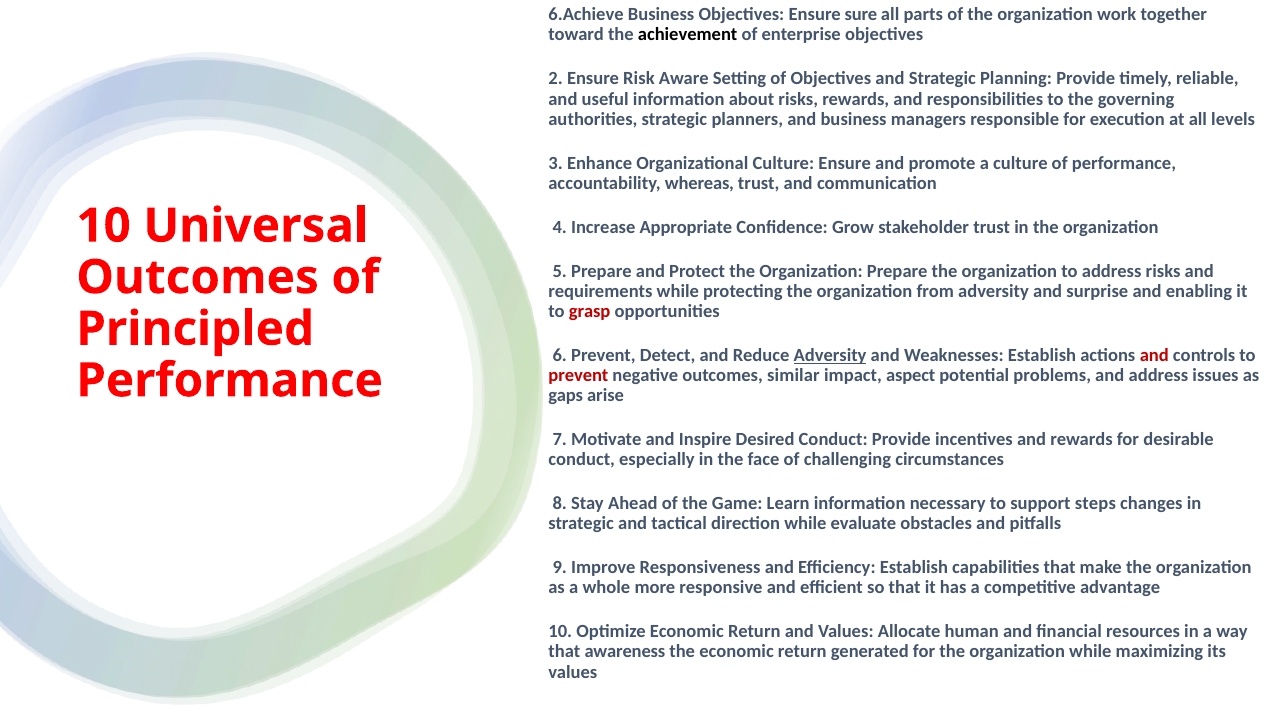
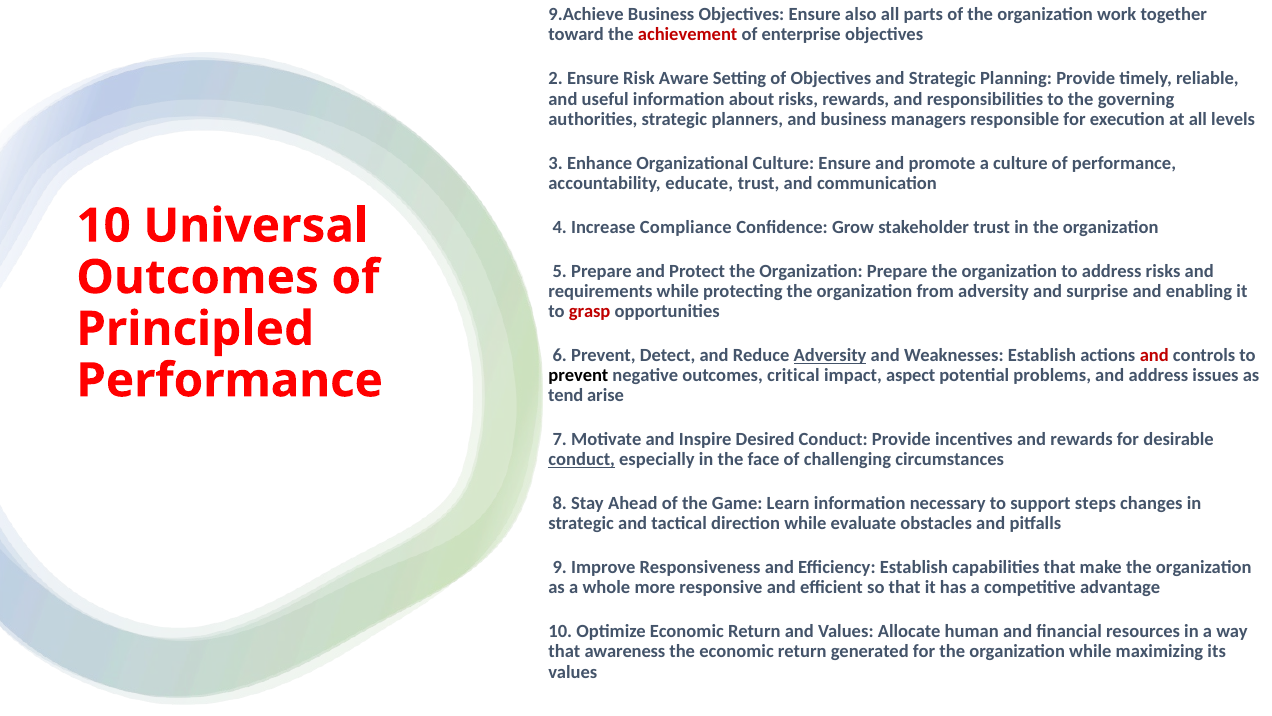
6.Achieve: 6.Achieve -> 9.Achieve
sure: sure -> also
achievement colour: black -> red
whereas: whereas -> educate
Appropriate: Appropriate -> Compliance
prevent at (578, 375) colour: red -> black
similar: similar -> critical
gaps: gaps -> tend
conduct at (582, 459) underline: none -> present
